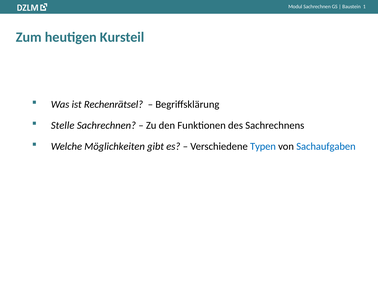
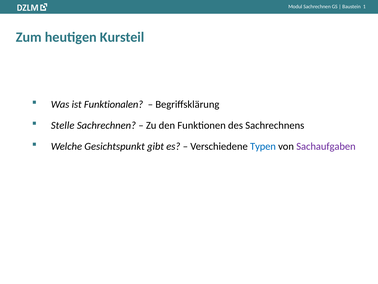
Rechenrätsel: Rechenrätsel -> Funktionalen
Möglichkeiten: Möglichkeiten -> Gesichtspunkt
Sachaufgaben colour: blue -> purple
